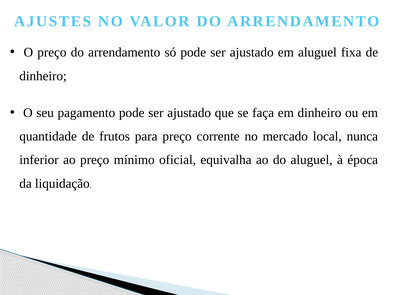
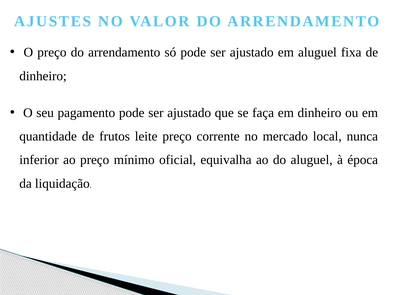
para: para -> leite
